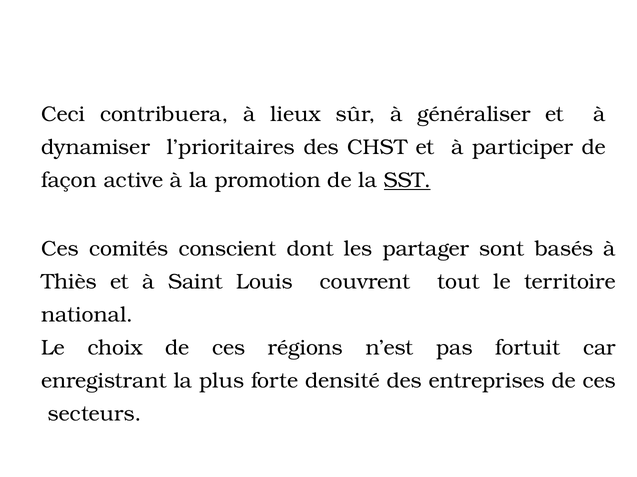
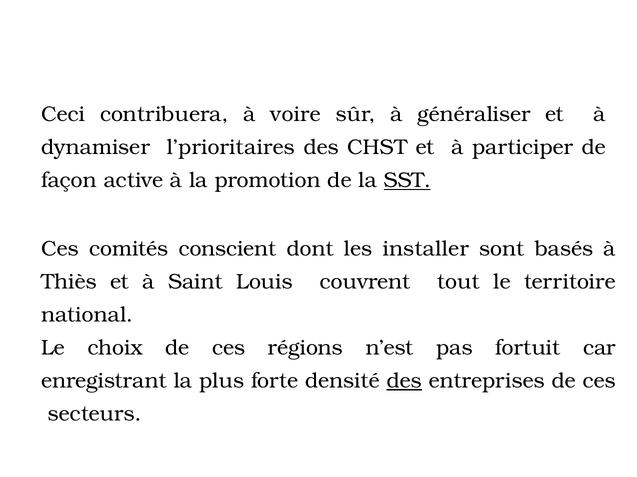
lieux: lieux -> voire
partager: partager -> installer
des at (404, 381) underline: none -> present
